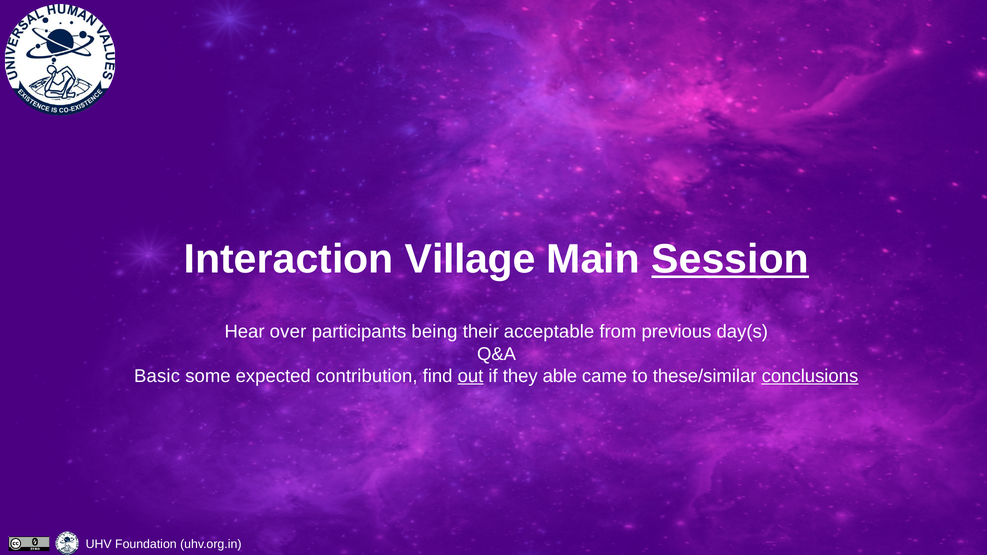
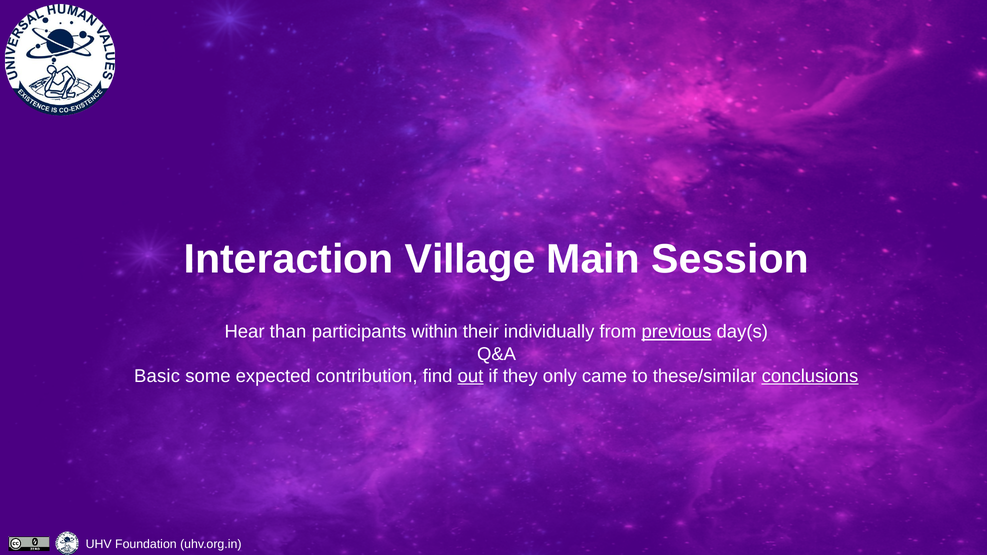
Session underline: present -> none
over: over -> than
being: being -> within
acceptable: acceptable -> individually
previous underline: none -> present
able: able -> only
